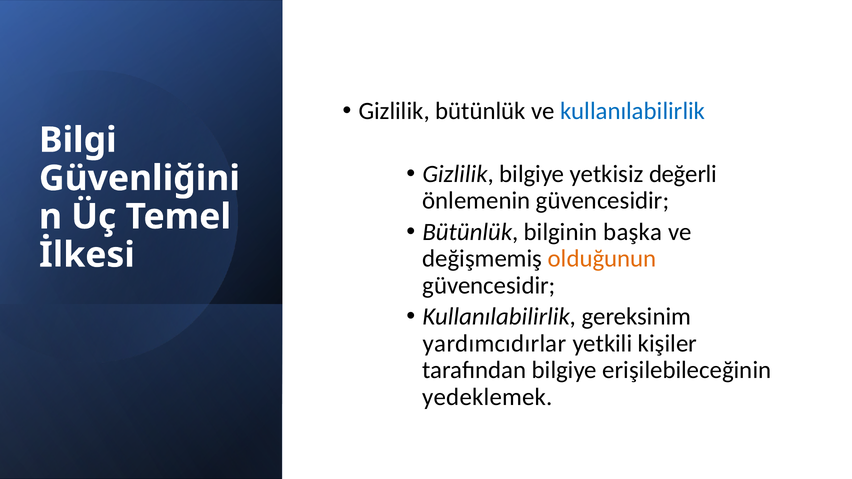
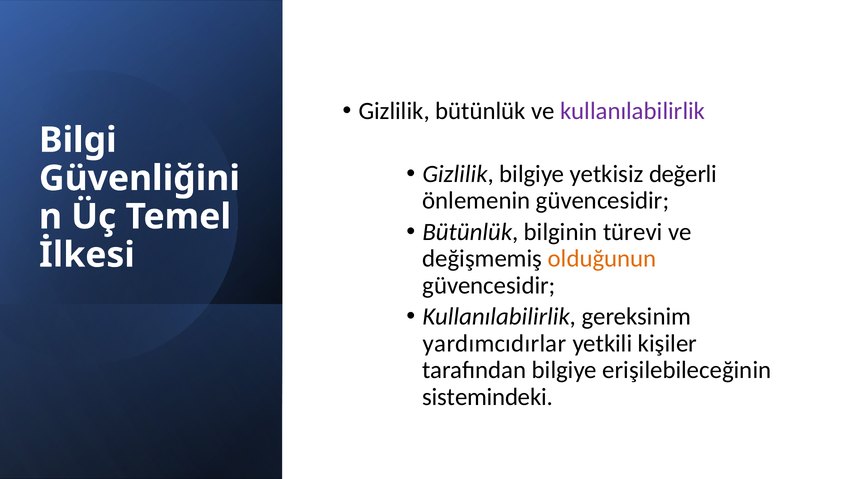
kullanılabilirlik at (633, 111) colour: blue -> purple
başka: başka -> türevi
yedeklemek: yedeklemek -> sistemindeki
